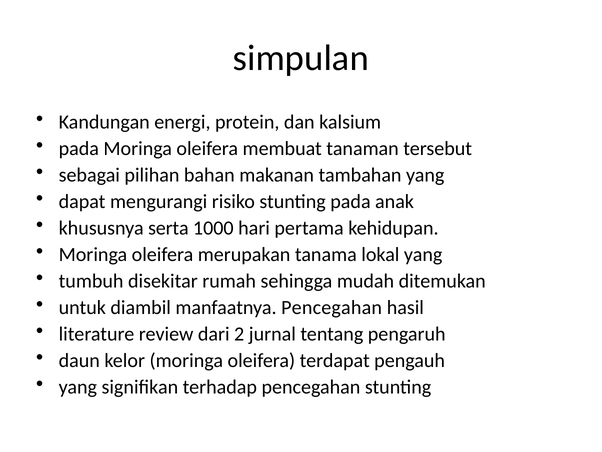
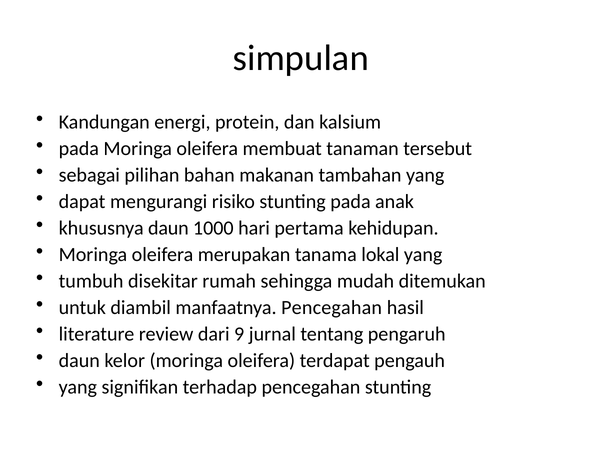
khususnya serta: serta -> daun
2: 2 -> 9
